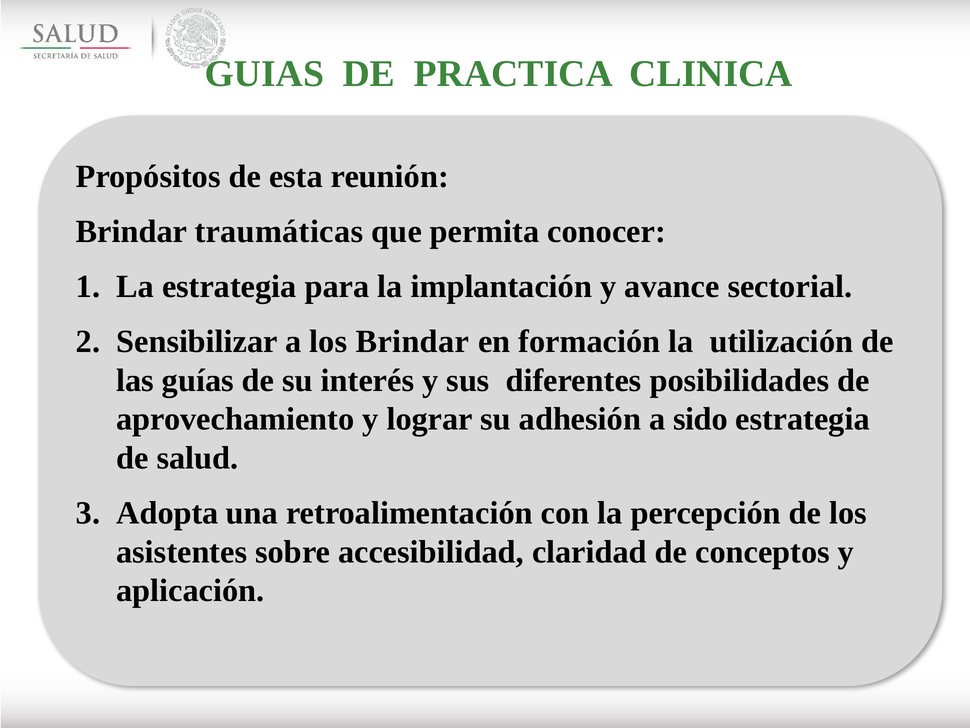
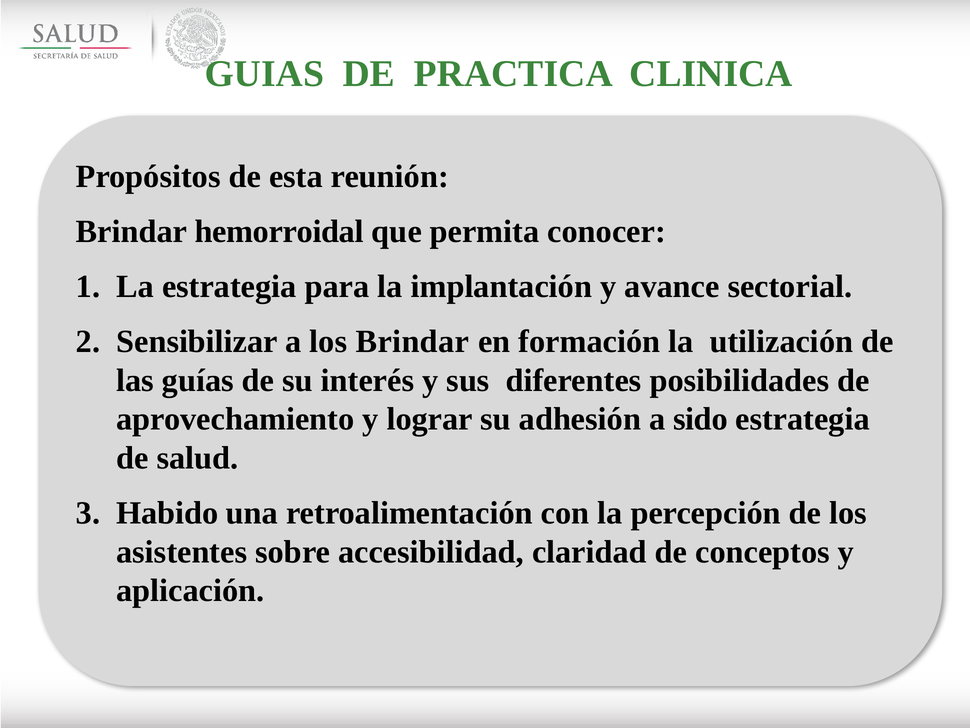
traumáticas: traumáticas -> hemorroidal
Adopta: Adopta -> Habido
